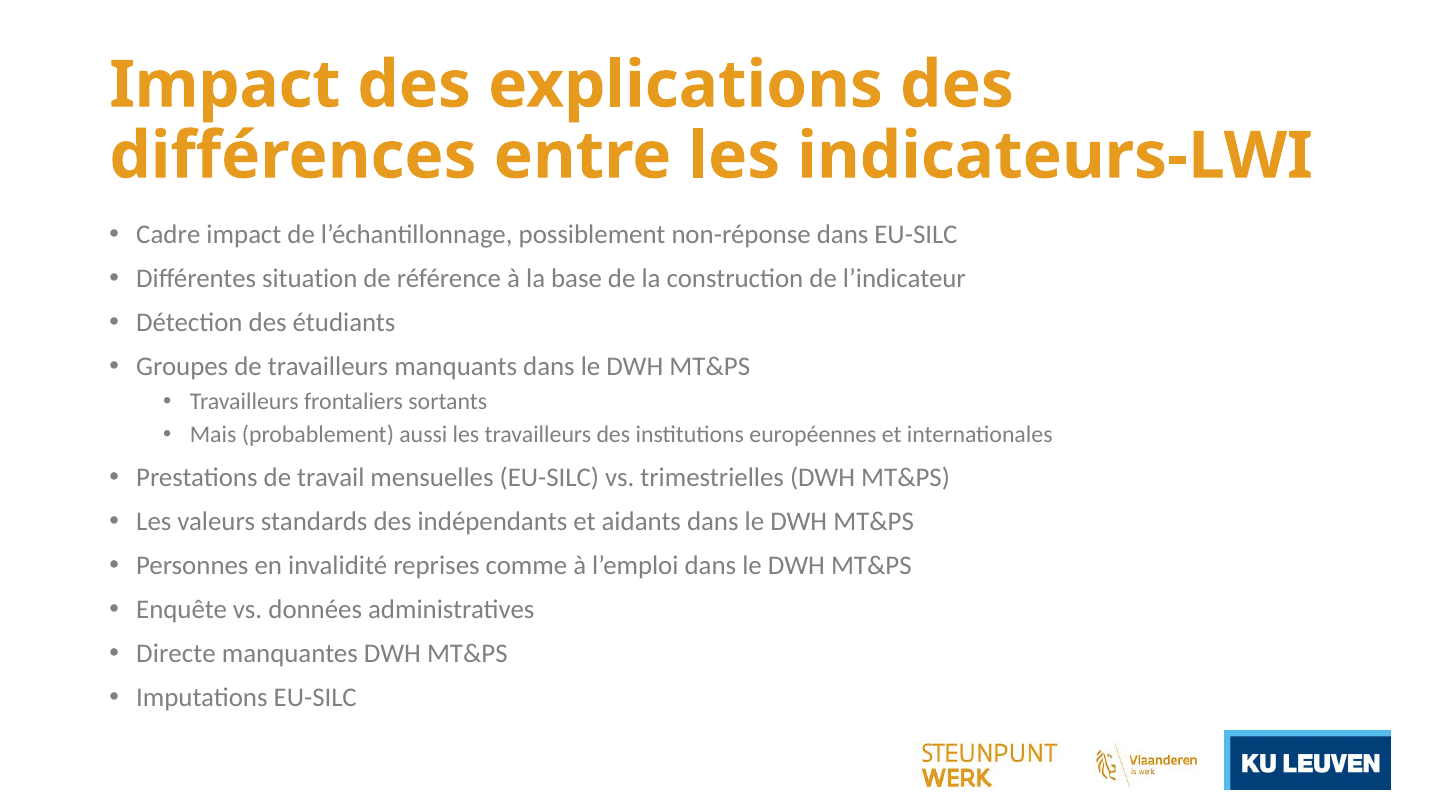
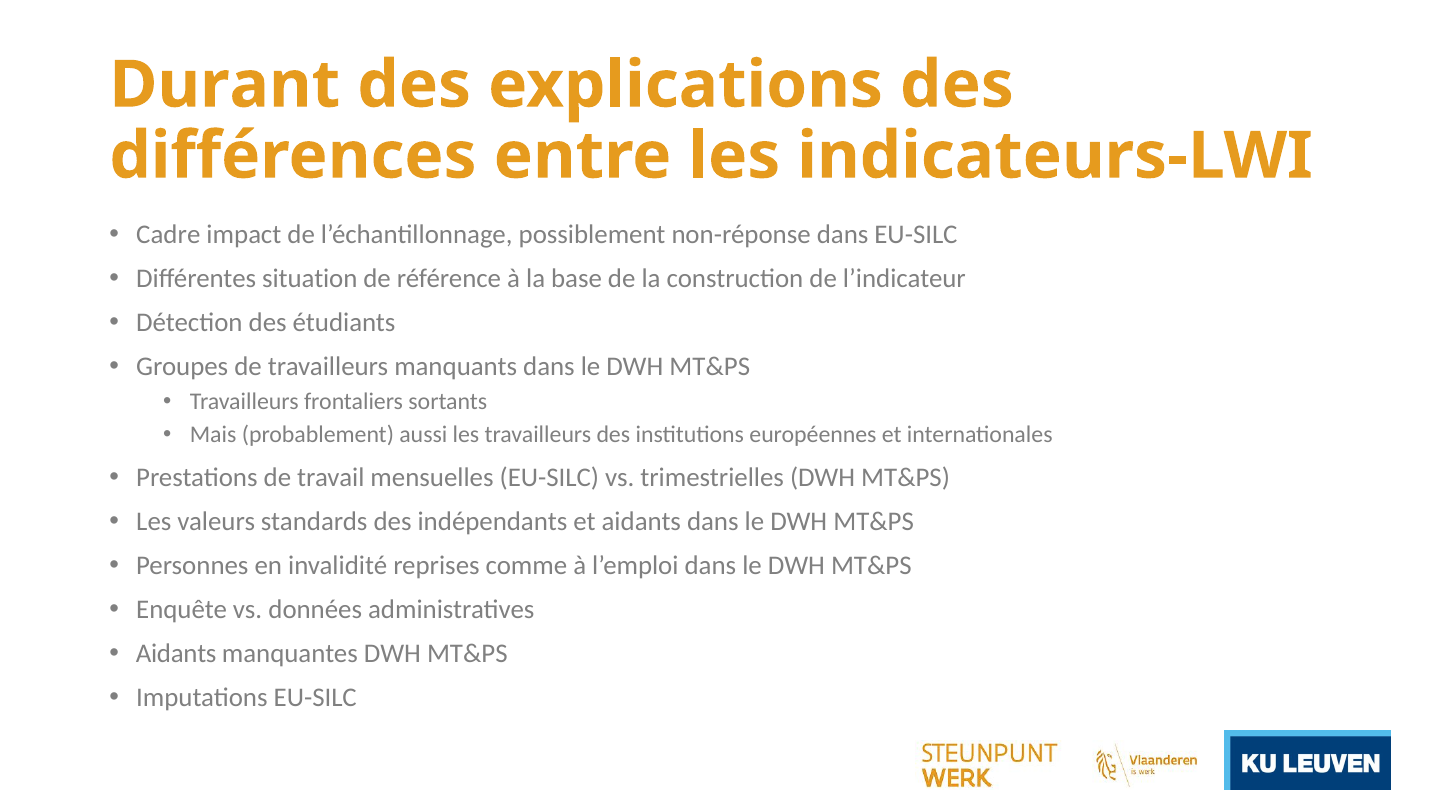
Impact at (225, 85): Impact -> Durant
Directe at (176, 653): Directe -> Aidants
